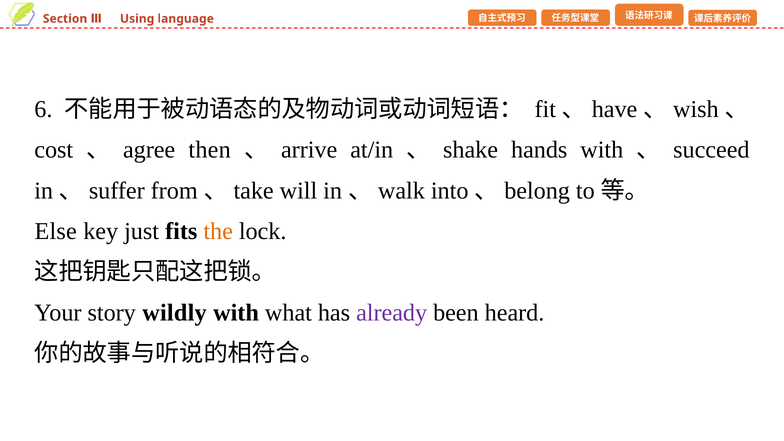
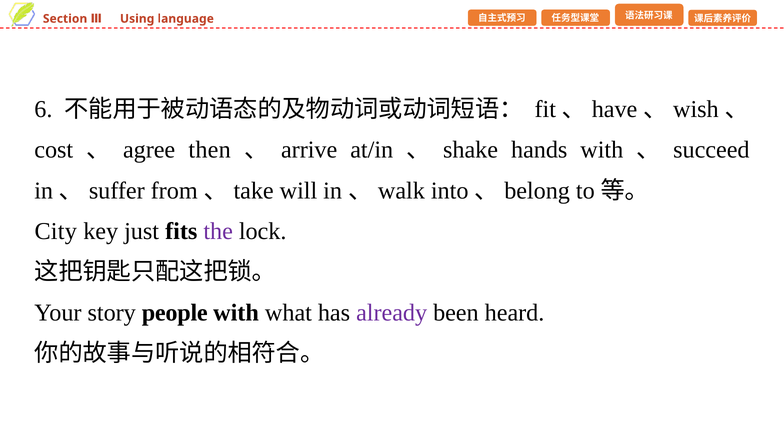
Else: Else -> City
the colour: orange -> purple
wildly: wildly -> people
